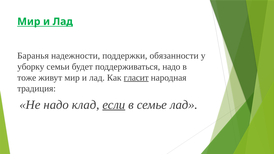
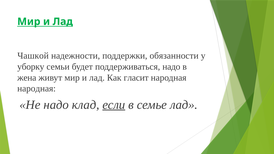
Баранья: Баранья -> Чашкой
тоже: тоже -> жена
гласит underline: present -> none
традиция at (37, 89): традиция -> народная
